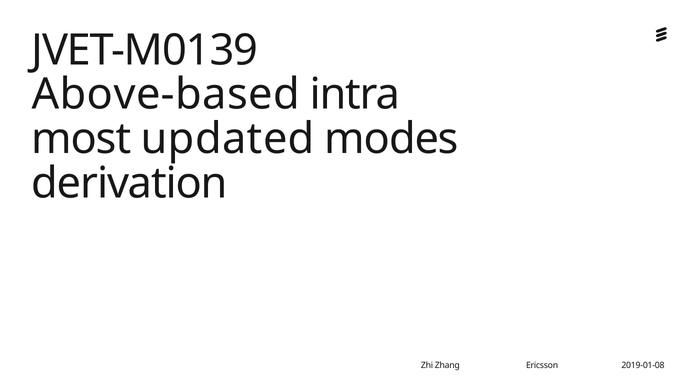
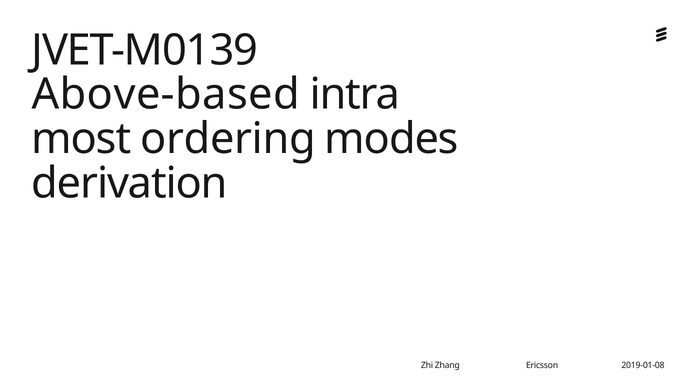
updated: updated -> ordering
